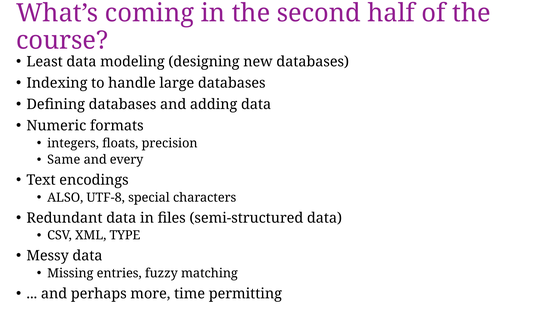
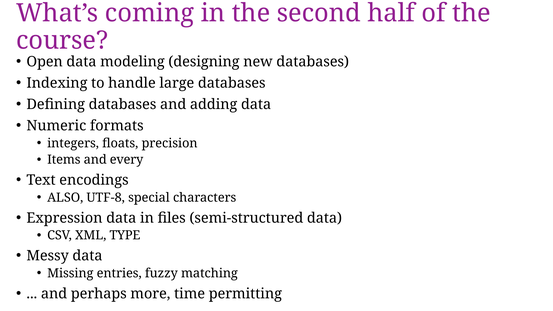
Least: Least -> Open
Same: Same -> Items
Redundant: Redundant -> Expression
